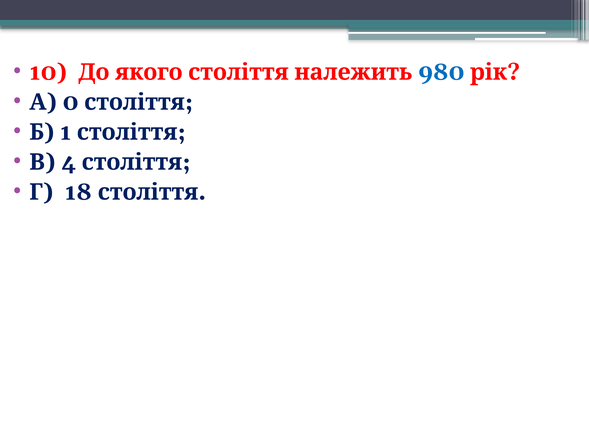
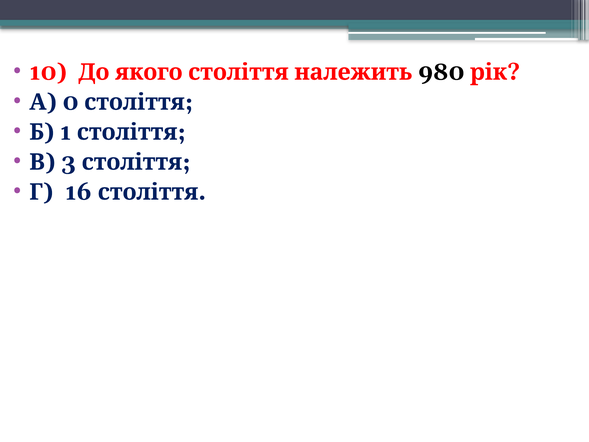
980 colour: blue -> black
4: 4 -> 3
18: 18 -> 16
